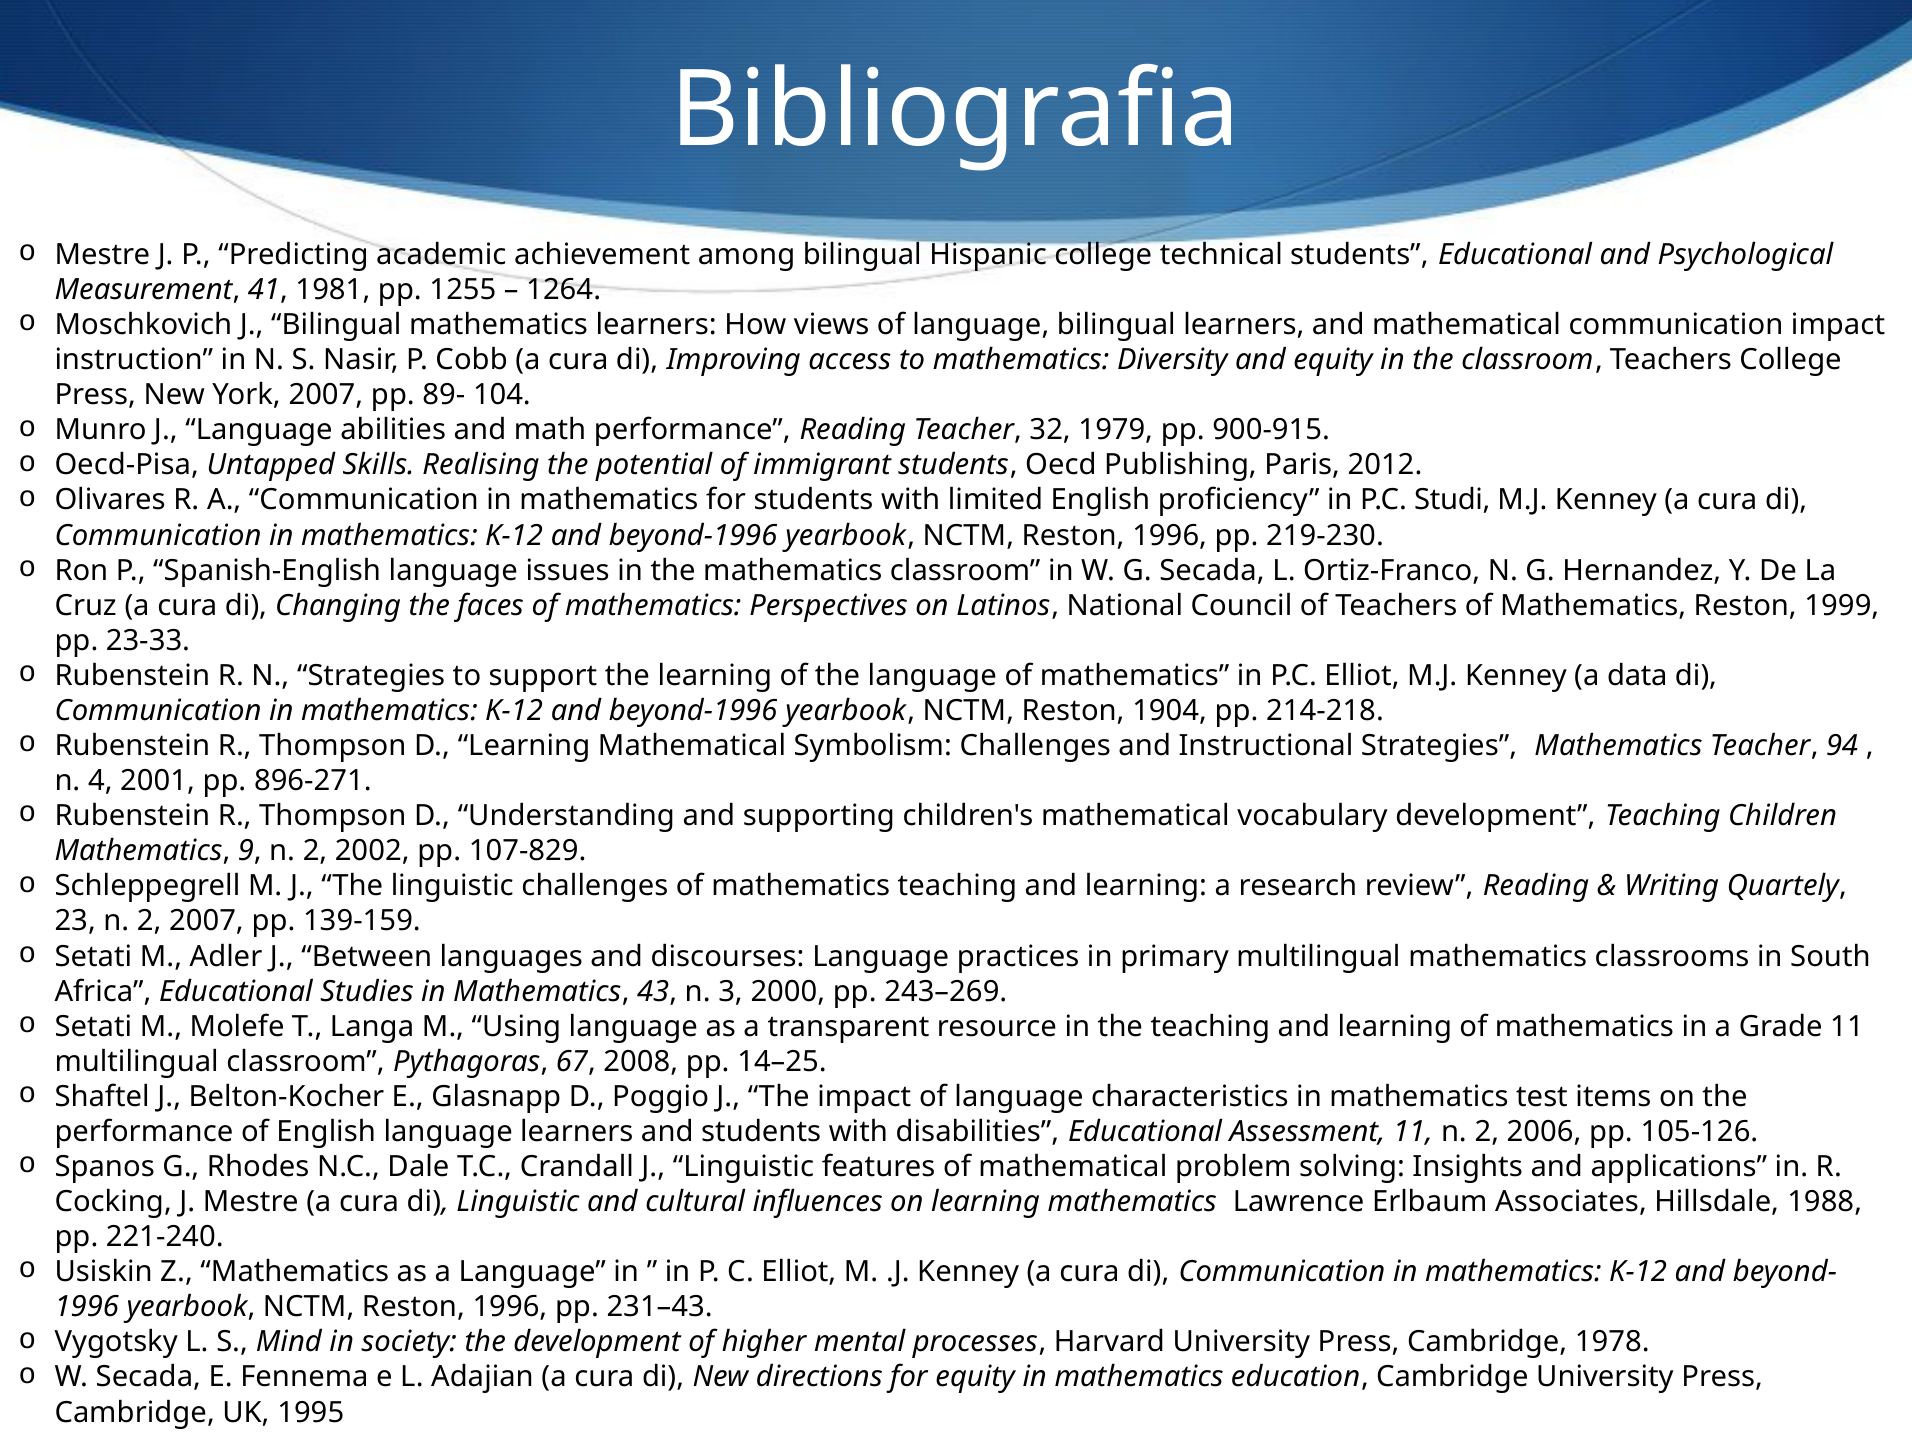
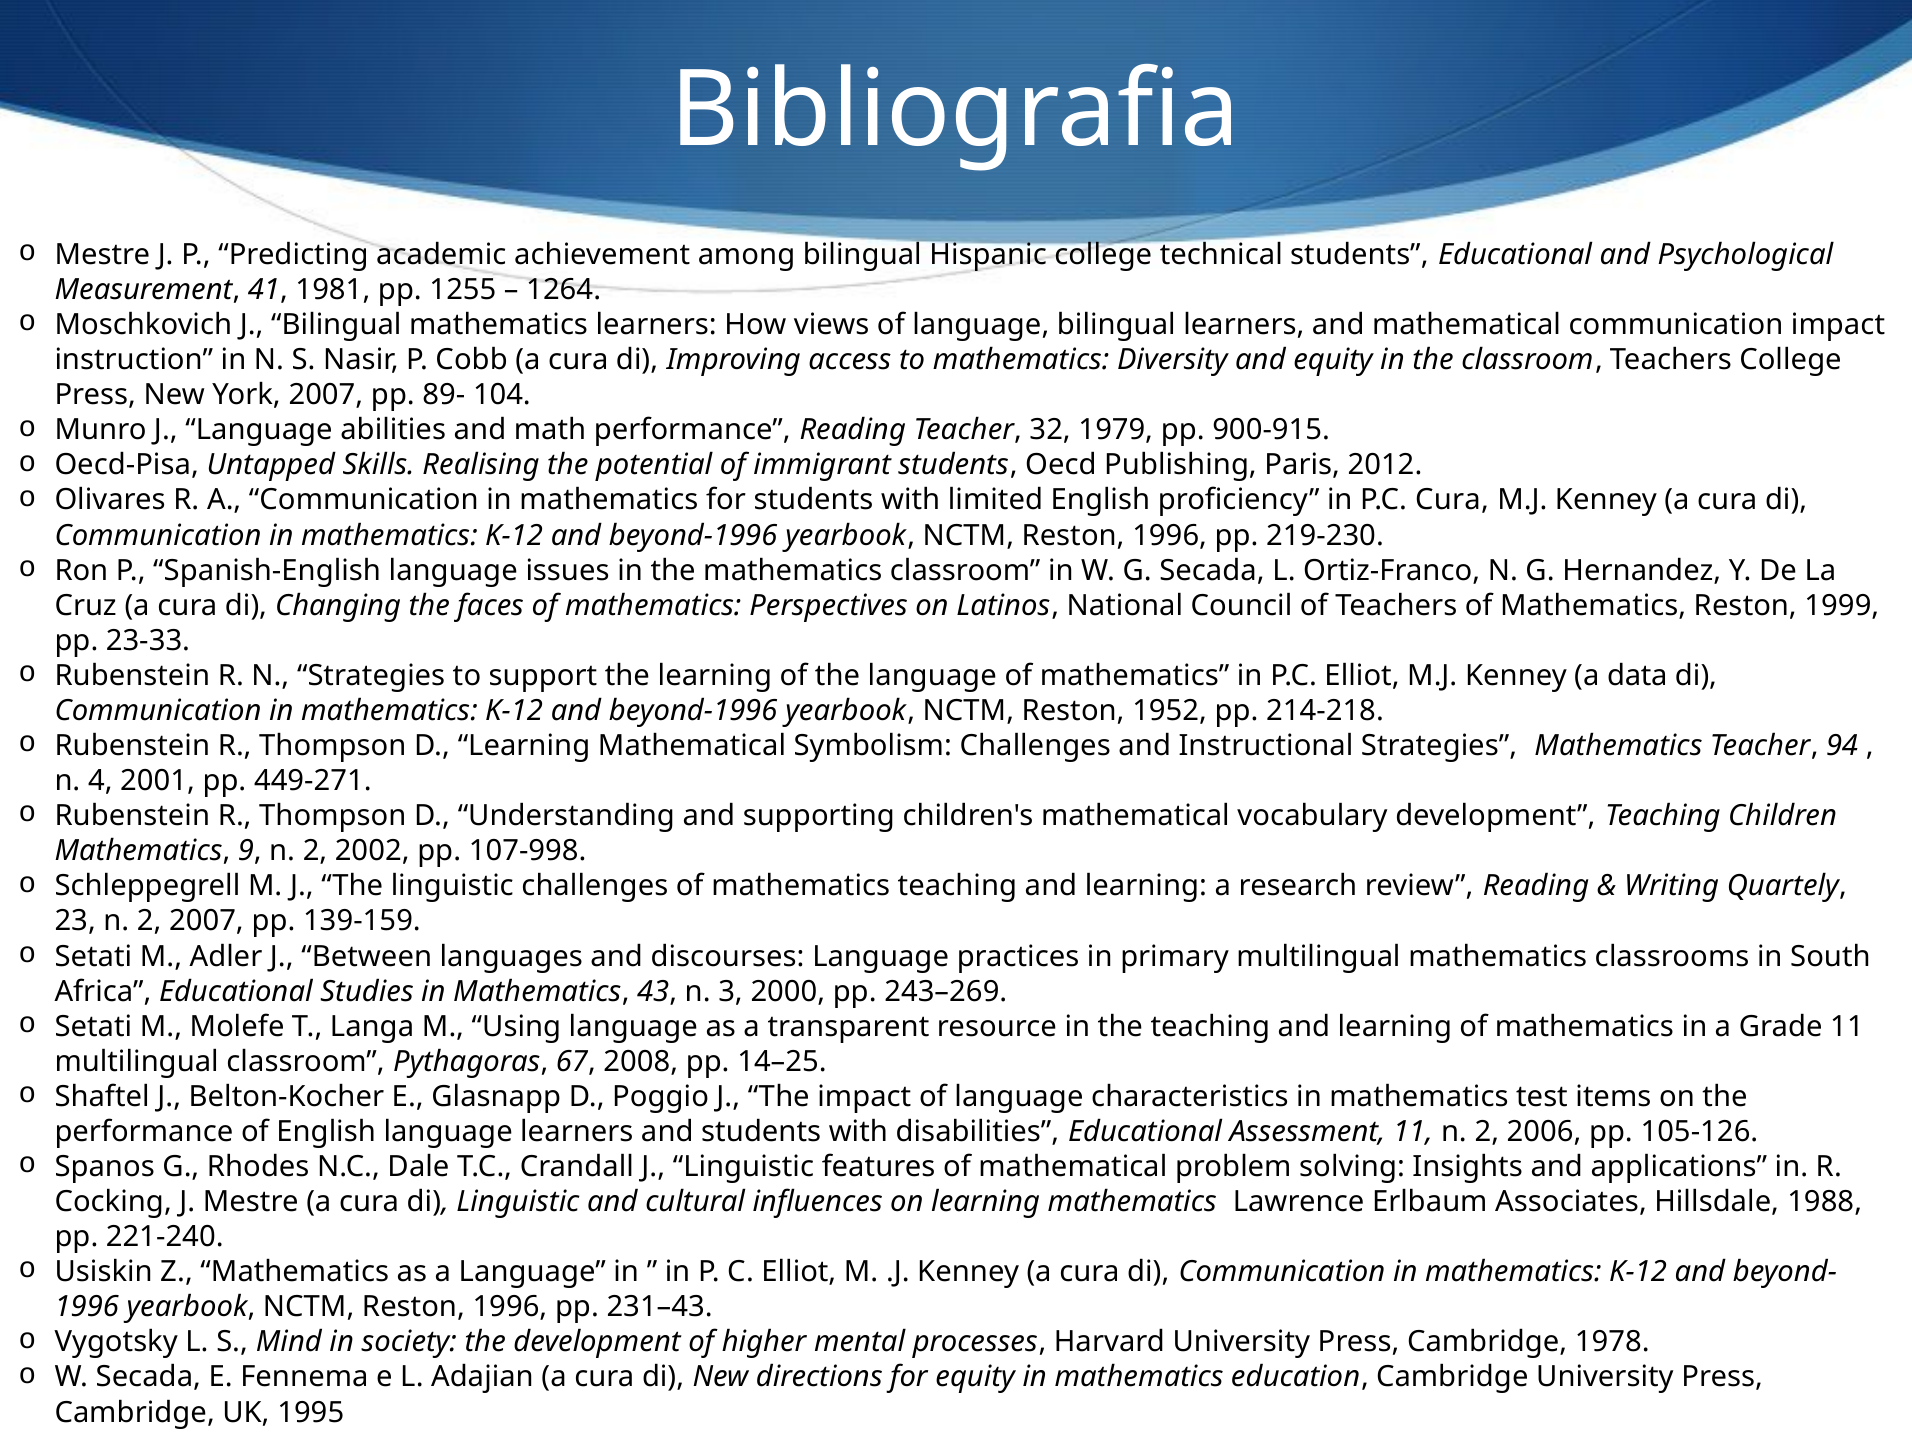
P.C Studi: Studi -> Cura
1904: 1904 -> 1952
896-271: 896-271 -> 449-271
107-829: 107-829 -> 107-998
